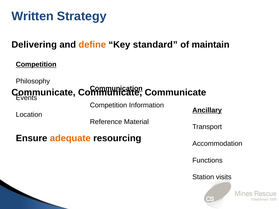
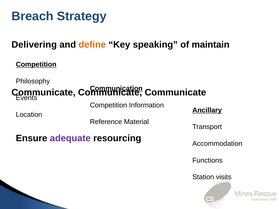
Written: Written -> Breach
standard: standard -> speaking
adequate colour: orange -> purple
